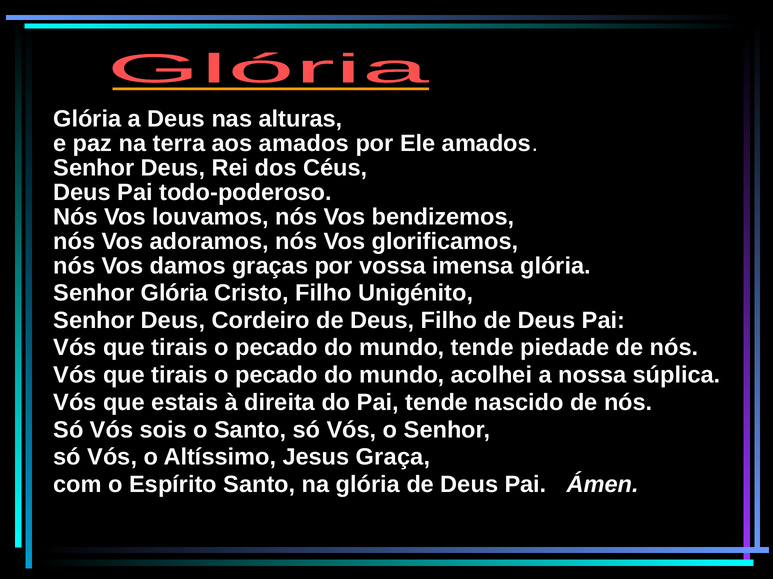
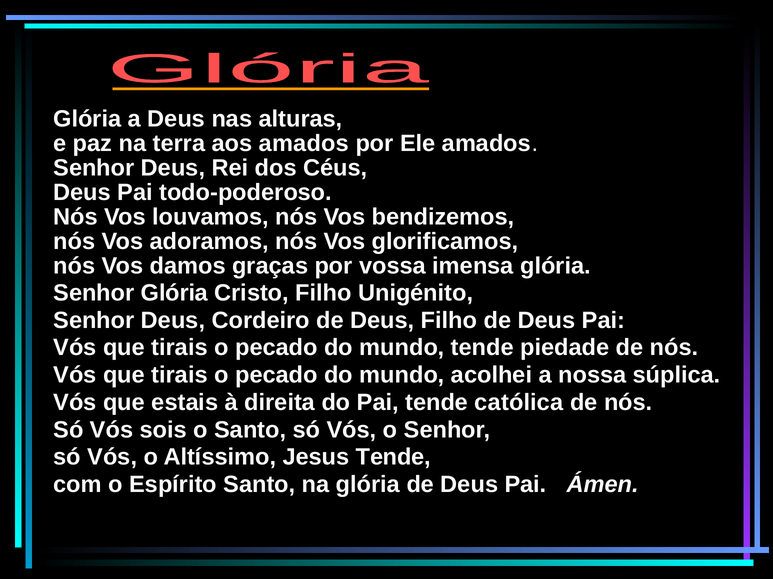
nascido: nascido -> católica
Jesus Graça: Graça -> Tende
